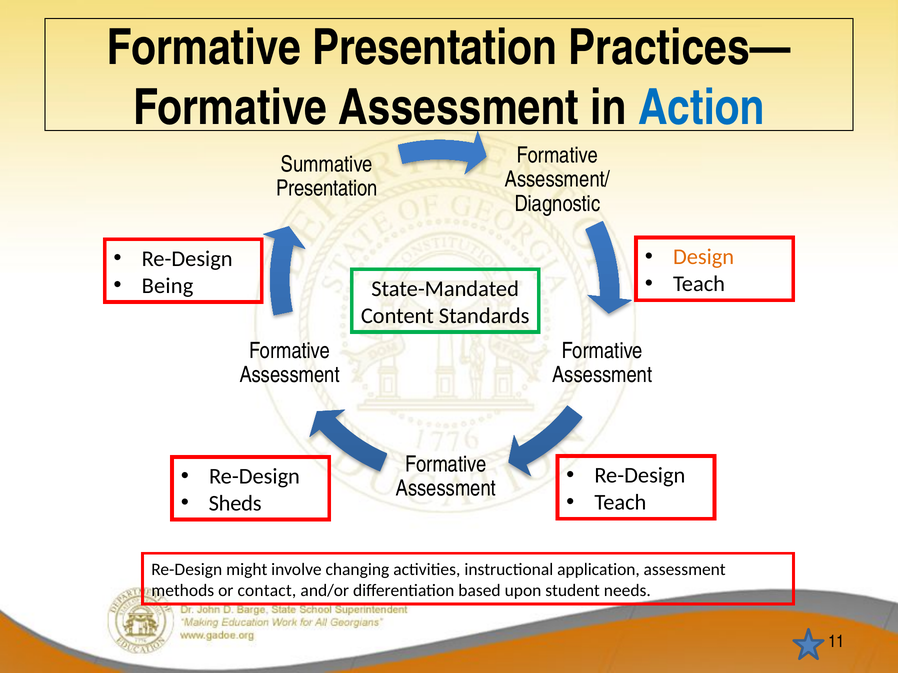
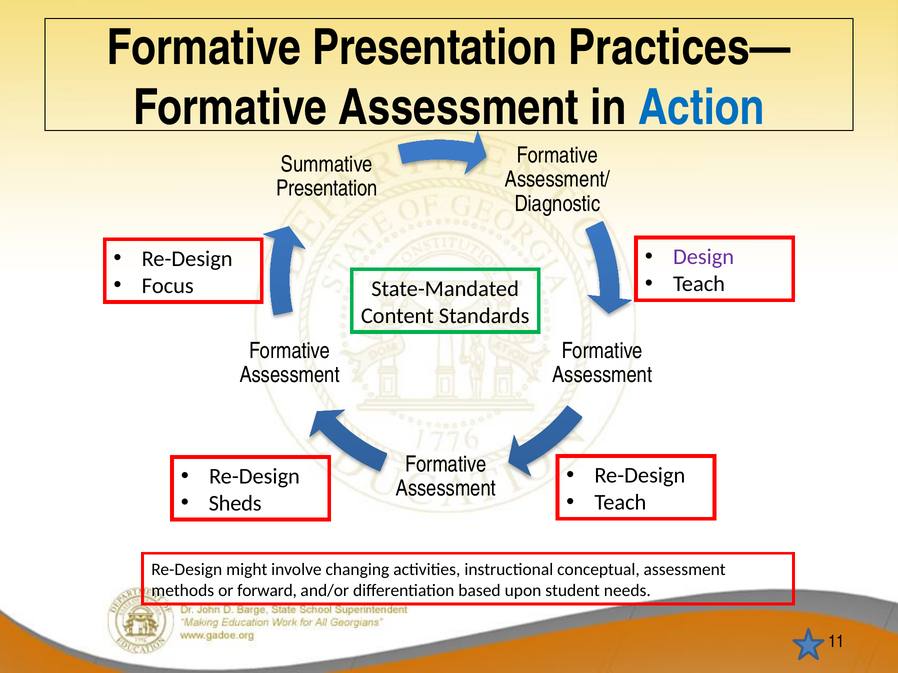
Design colour: orange -> purple
Being: Being -> Focus
application: application -> conceptual
contact: contact -> forward
